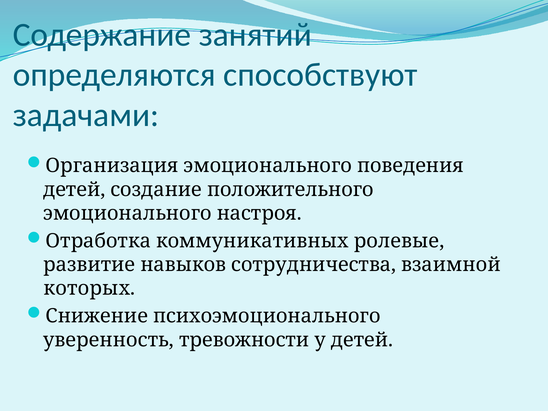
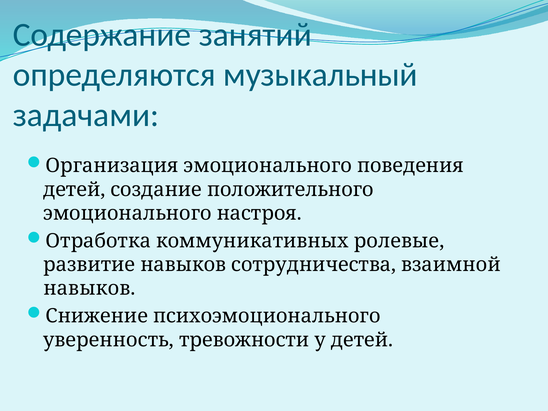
способствуют: способствуют -> музыкальный
которых at (89, 288): которых -> навыков
